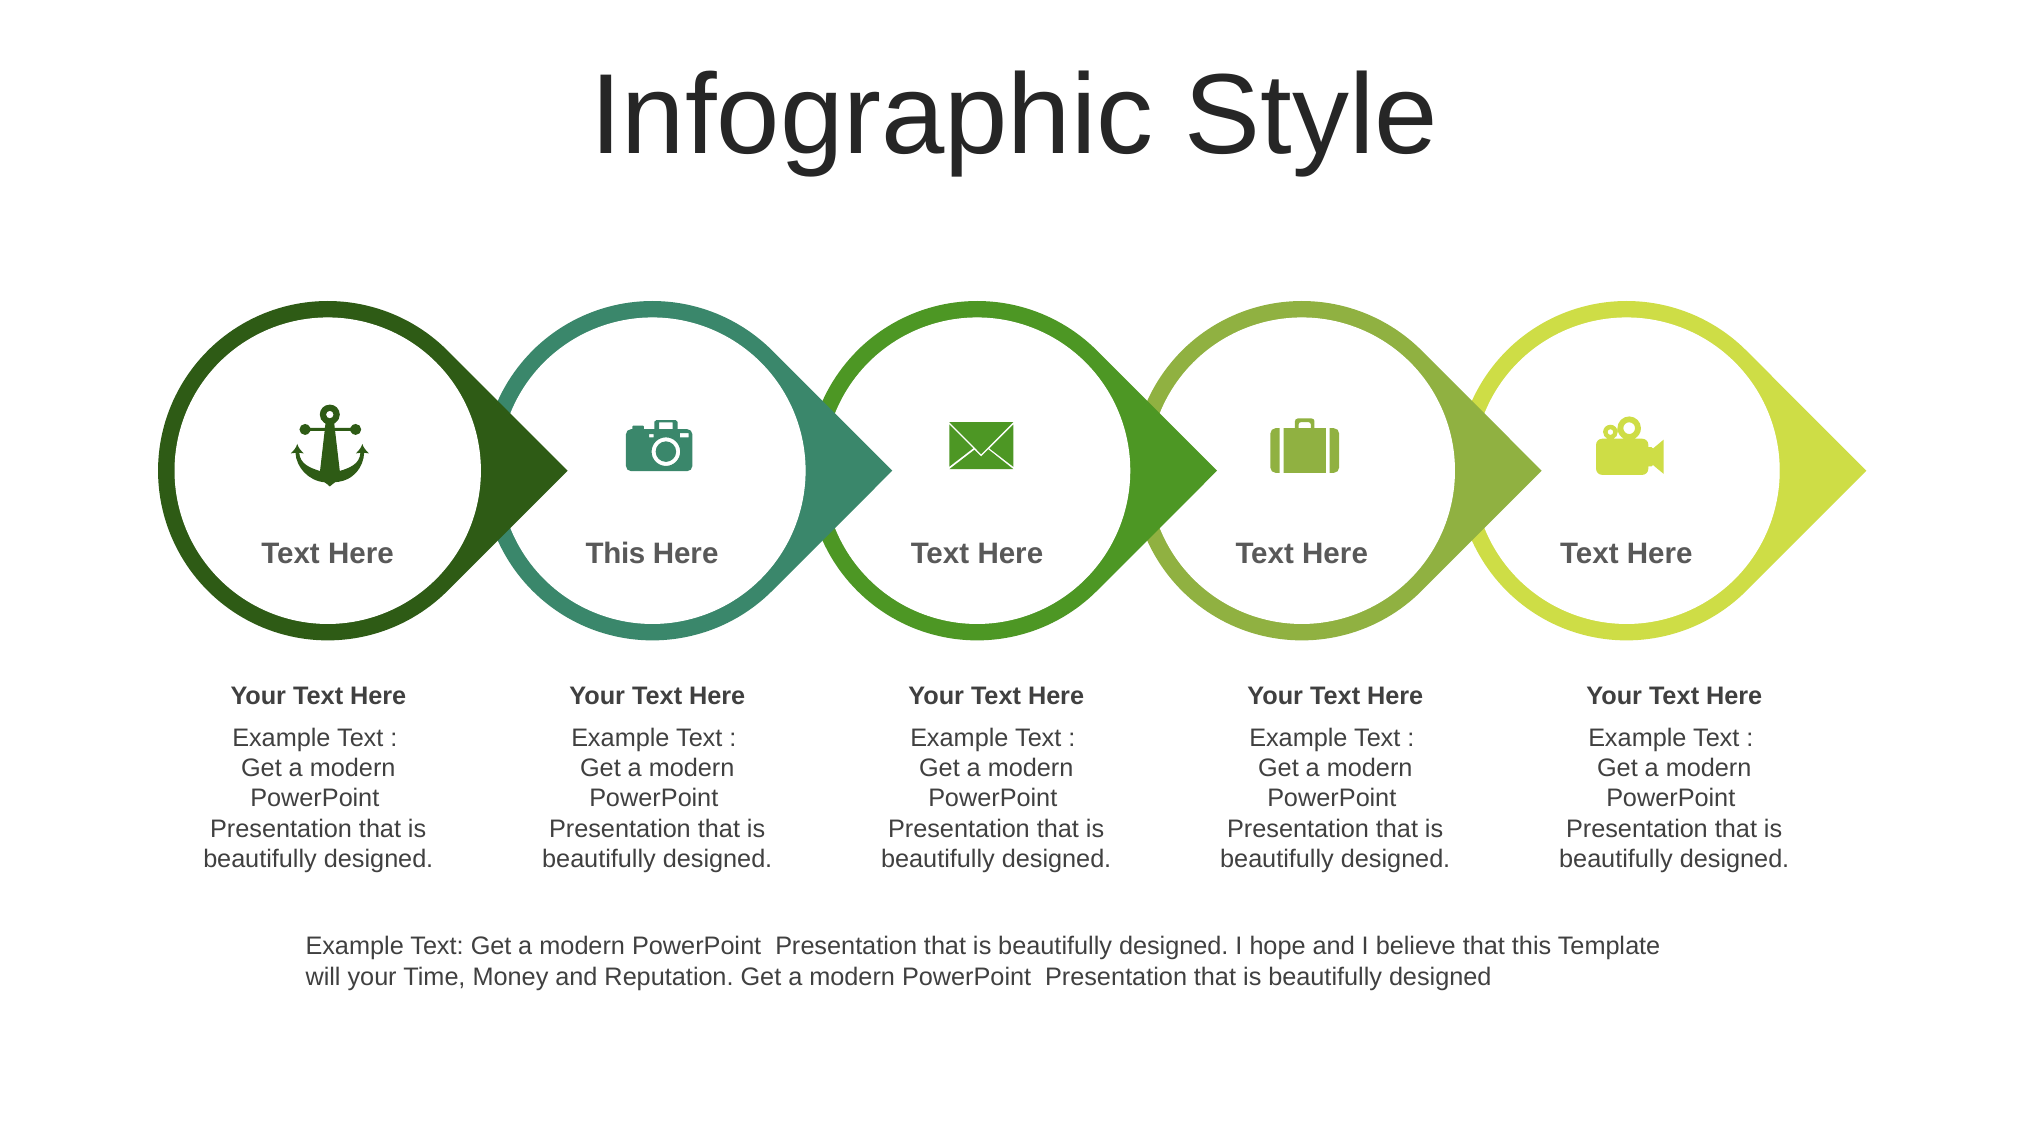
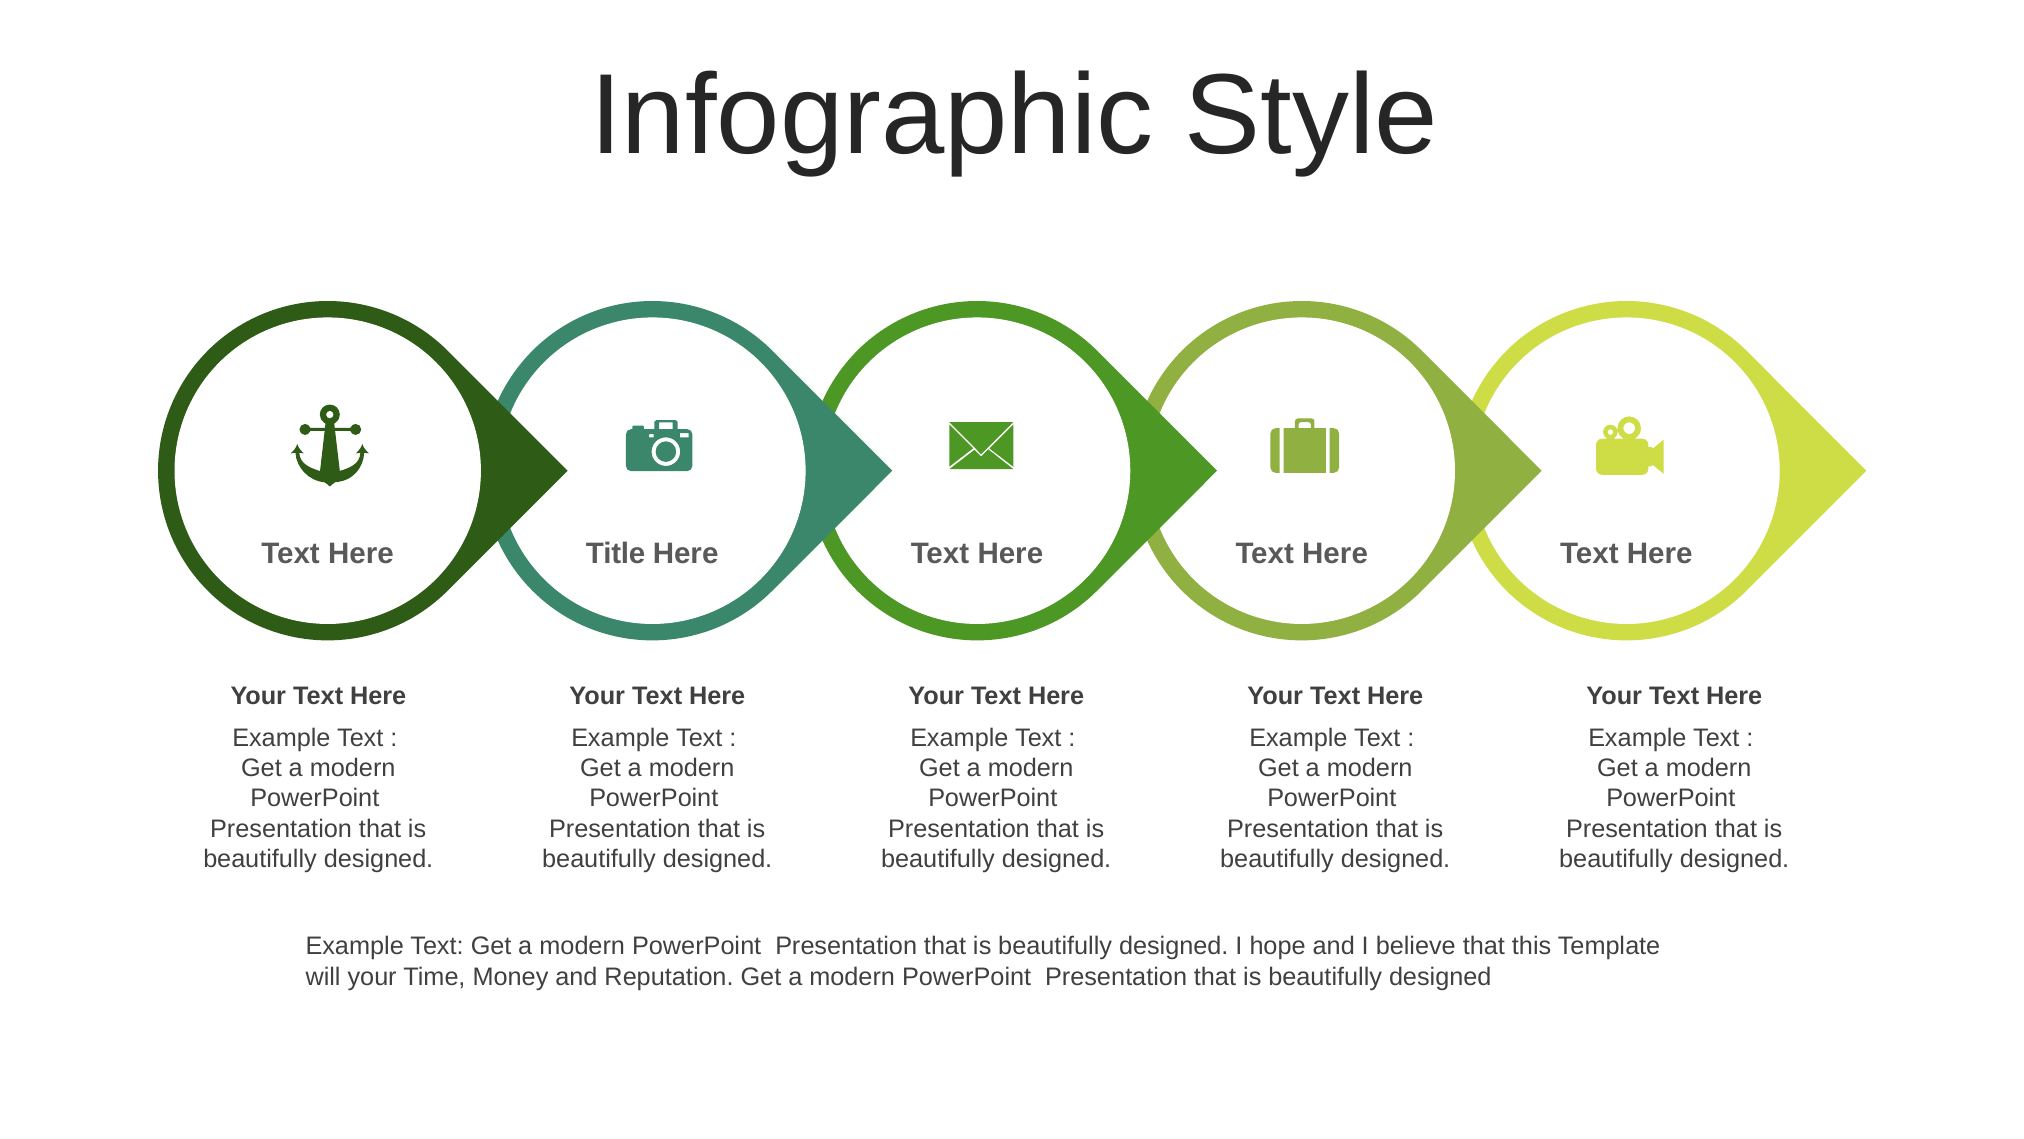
This at (615, 554): This -> Title
